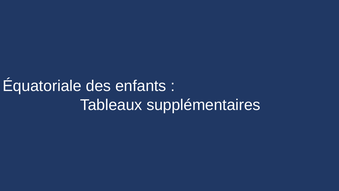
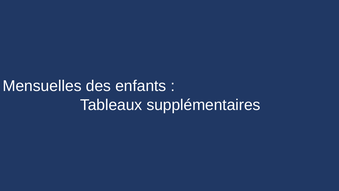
Équatoriale: Équatoriale -> Mensuelles
